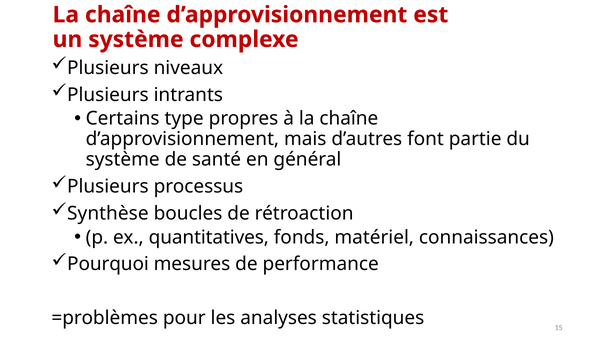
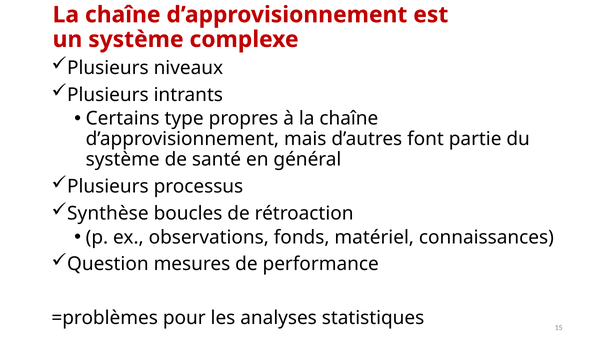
quantitatives: quantitatives -> observations
Pourquoi: Pourquoi -> Question
